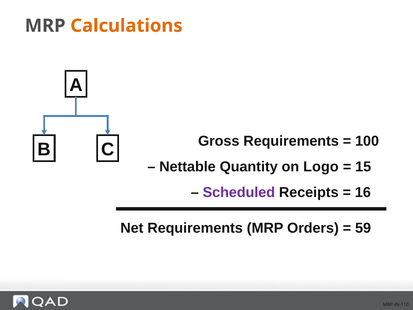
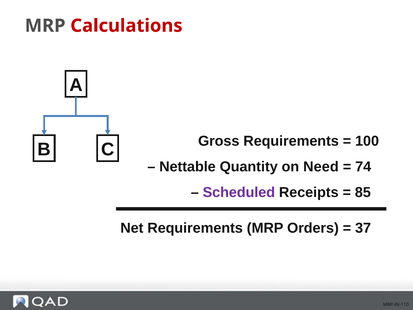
Calculations colour: orange -> red
Logo: Logo -> Need
15: 15 -> 74
16: 16 -> 85
59: 59 -> 37
